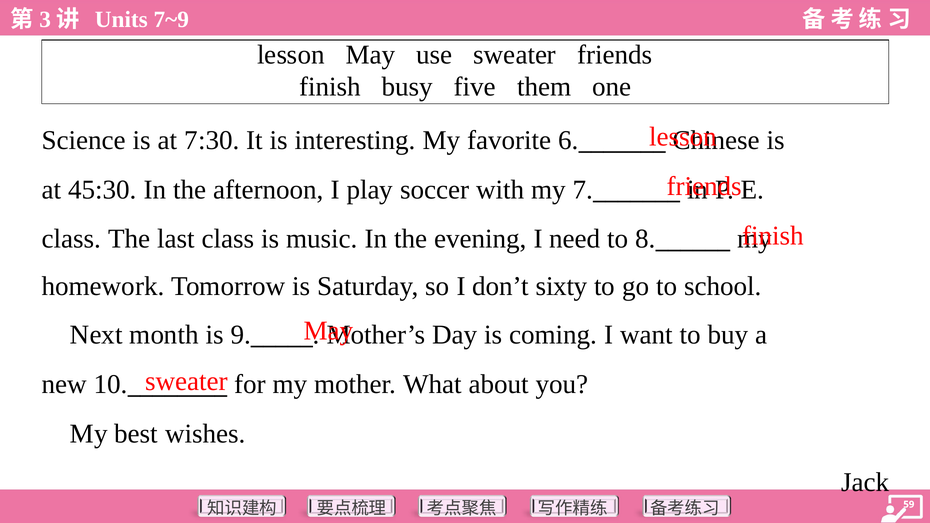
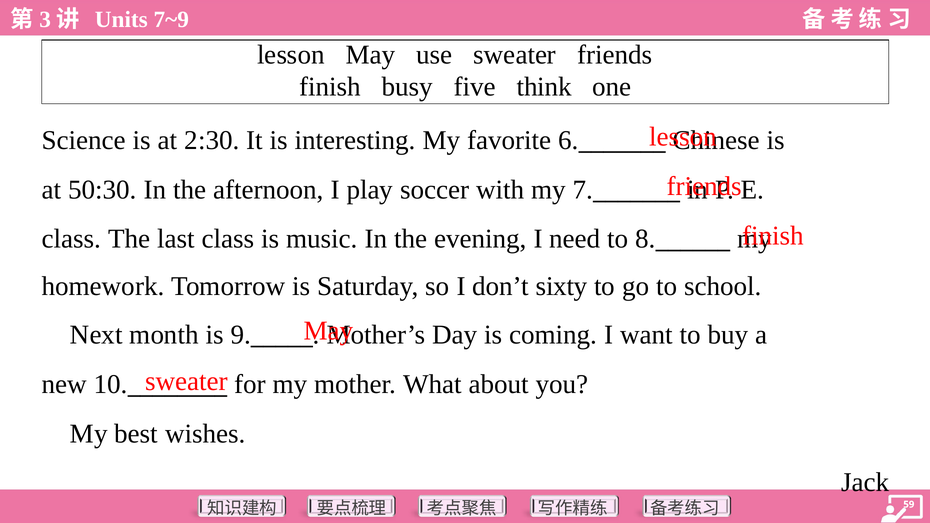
them: them -> think
7:30: 7:30 -> 2:30
45:30: 45:30 -> 50:30
